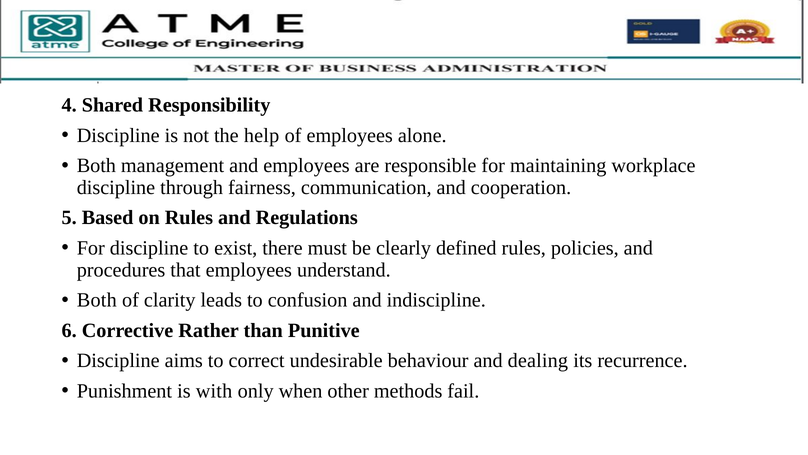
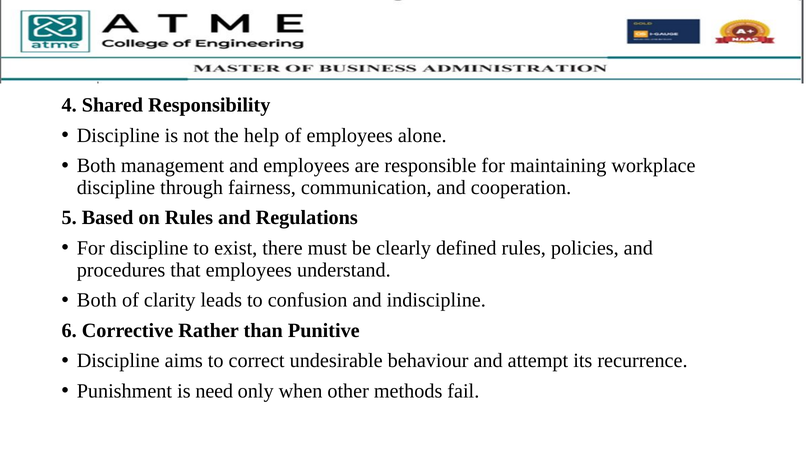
dealing: dealing -> attempt
with: with -> need
